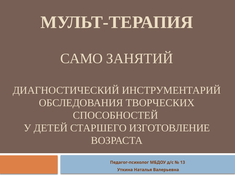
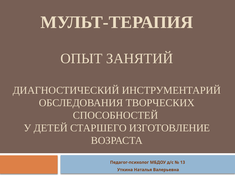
САМО: САМО -> ОПЫТ
